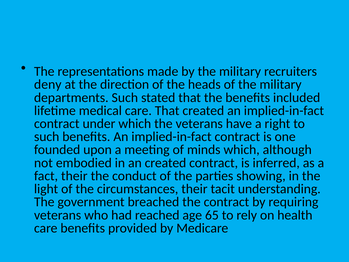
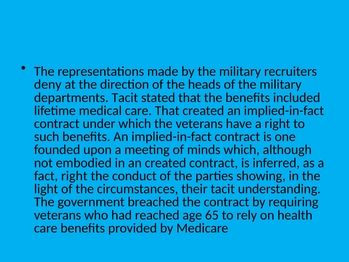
departments Such: Such -> Tacit
fact their: their -> right
